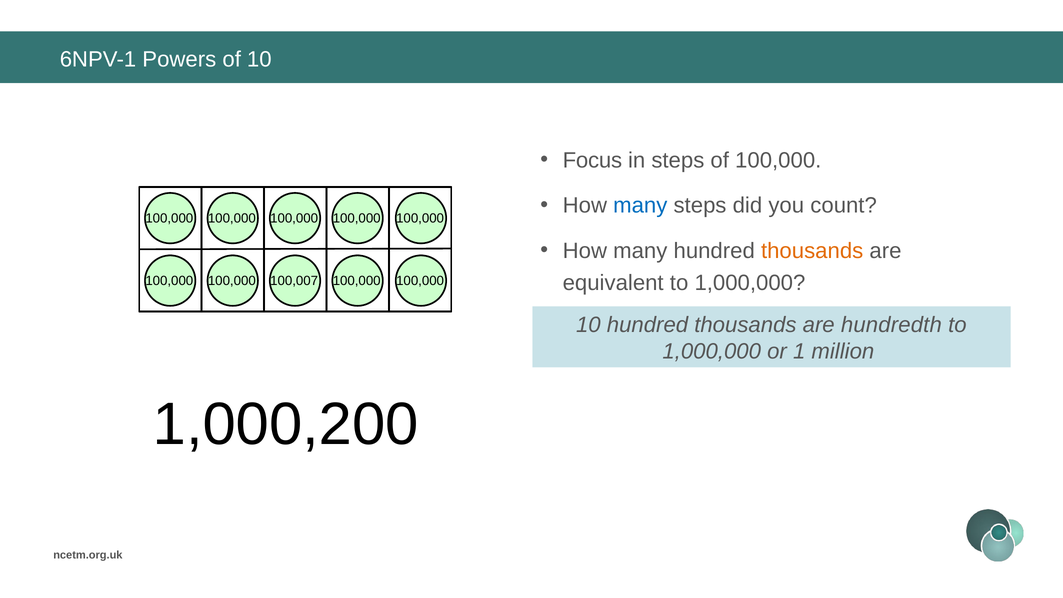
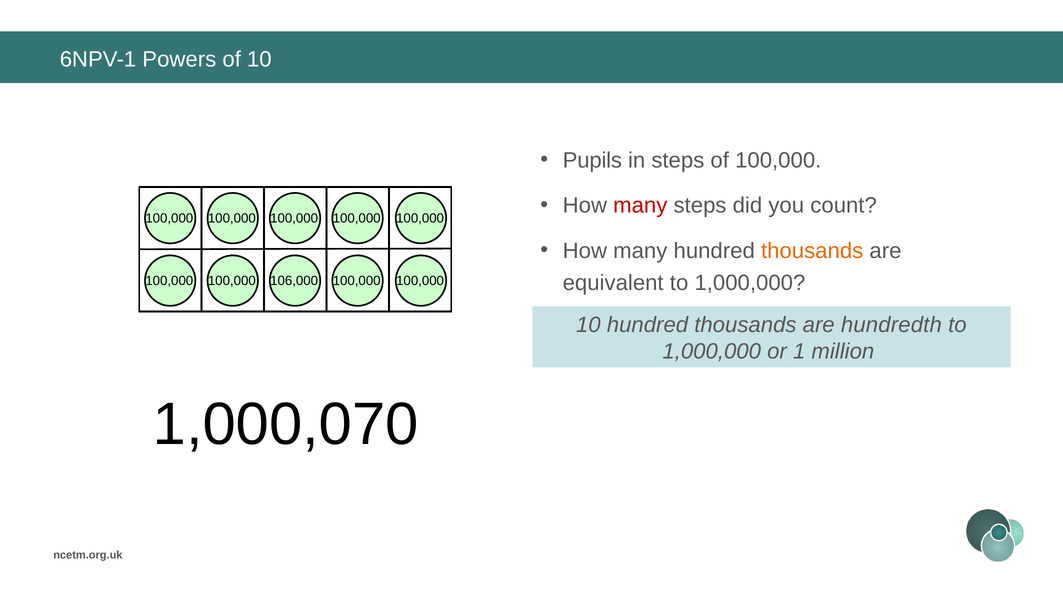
Focus: Focus -> Pupils
many at (640, 206) colour: blue -> red
100,007: 100,007 -> 106,000
1,000,200: 1,000,200 -> 1,000,070
